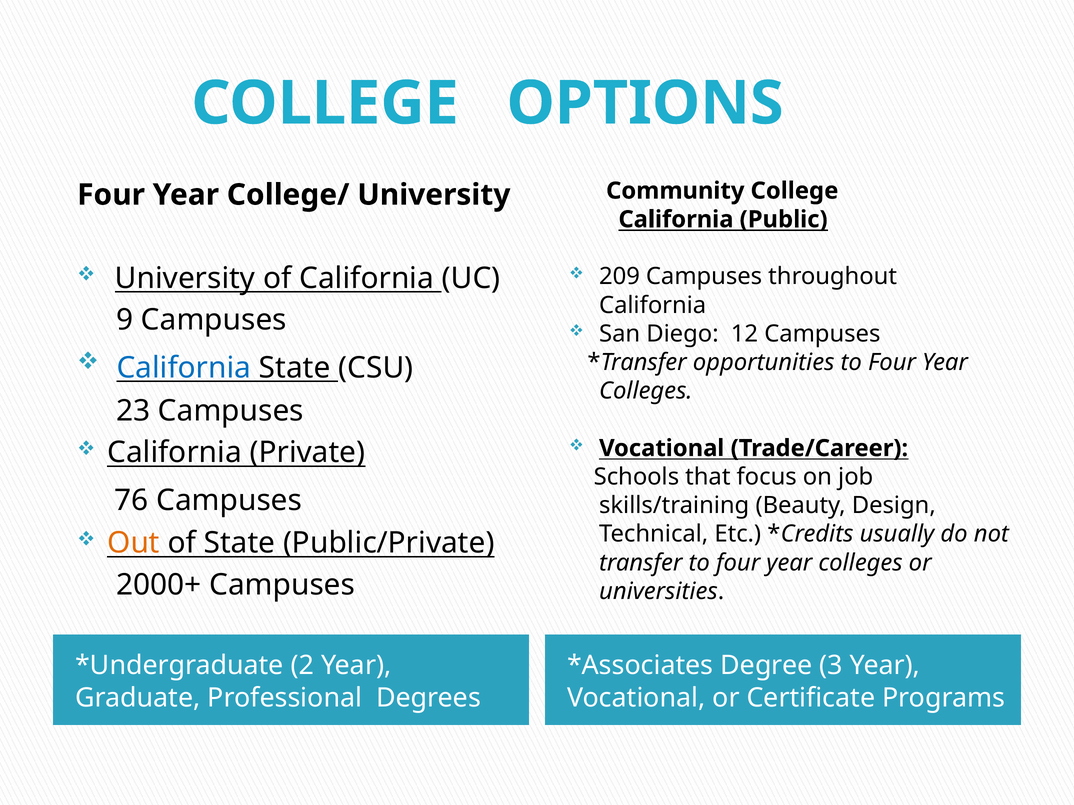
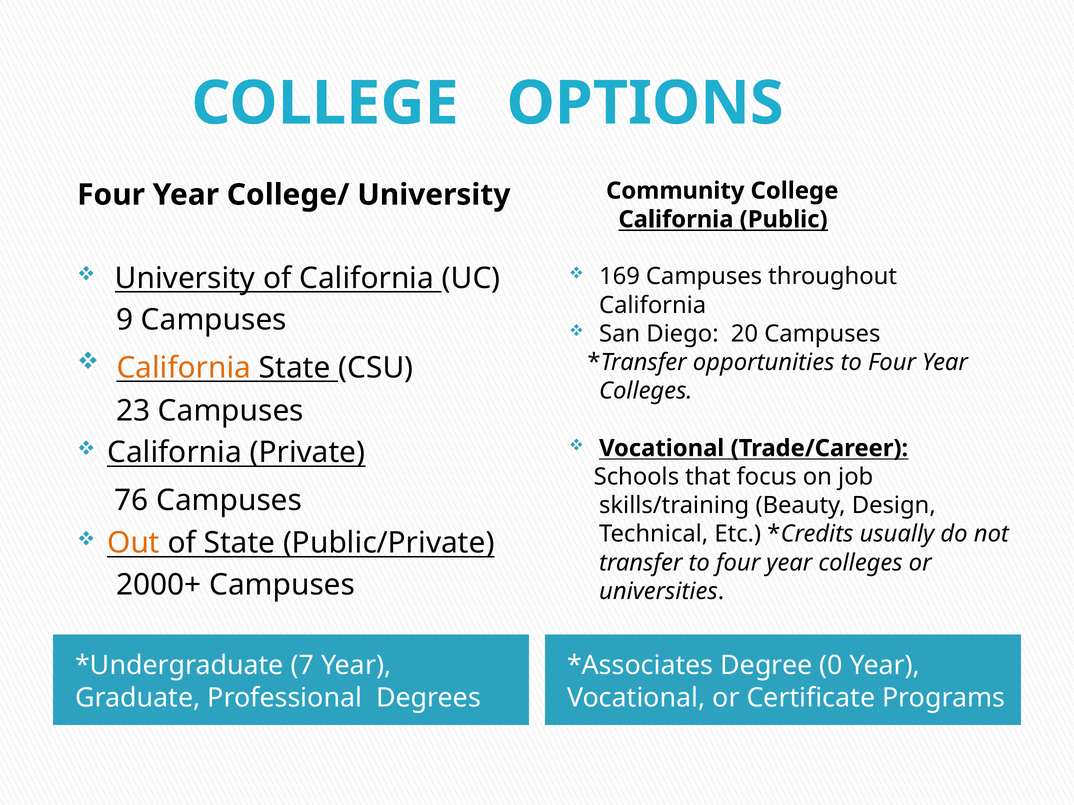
209: 209 -> 169
12: 12 -> 20
California at (184, 368) colour: blue -> orange
2: 2 -> 7
3: 3 -> 0
